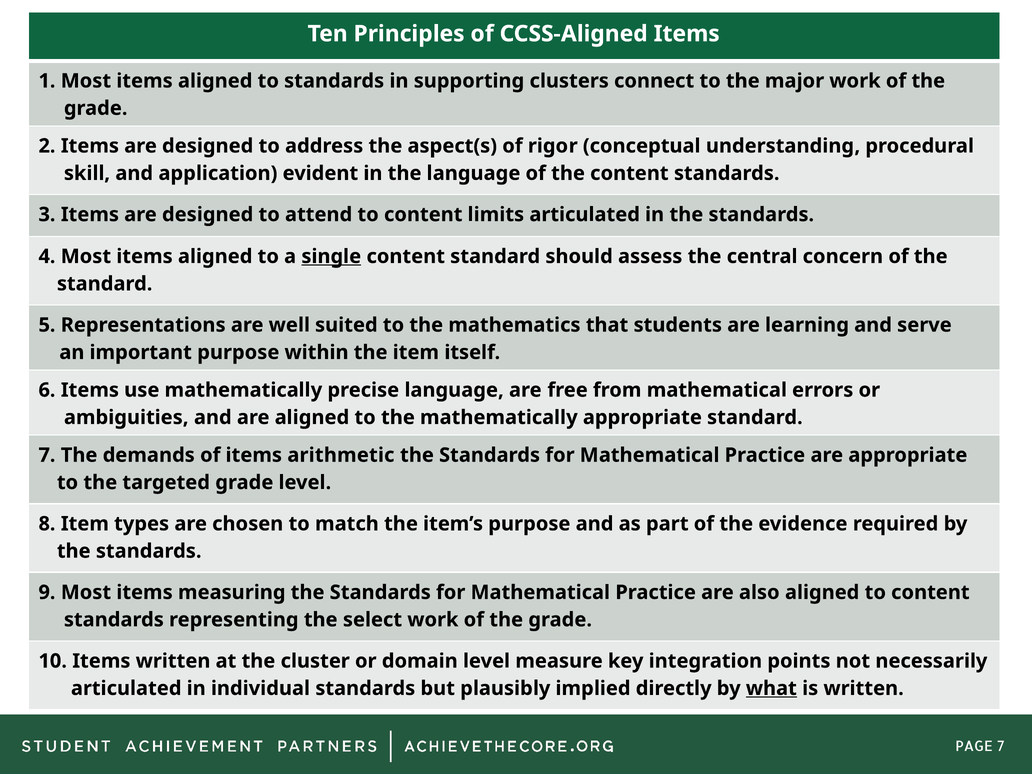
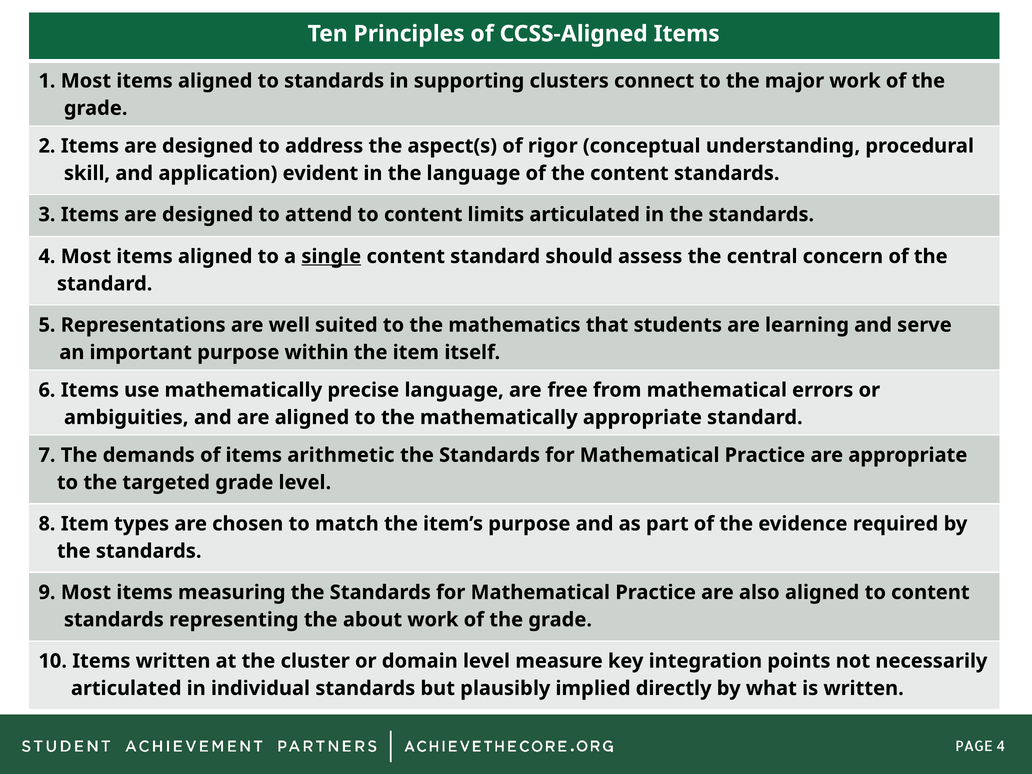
select: select -> about
what underline: present -> none
7 at (1001, 746): 7 -> 4
